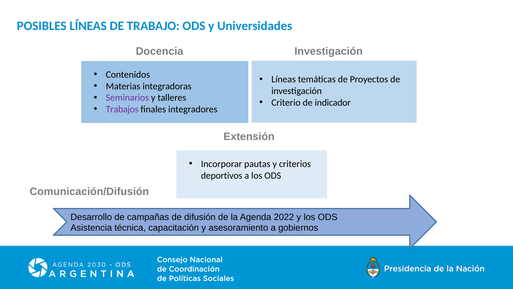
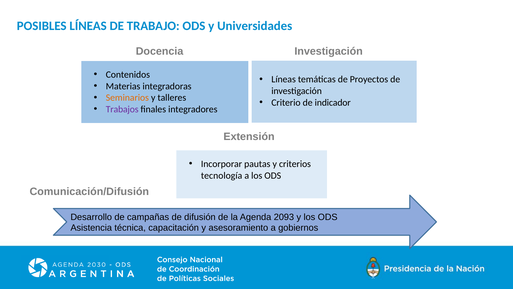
Seminarios colour: purple -> orange
deportivos: deportivos -> tecnología
2022: 2022 -> 2093
